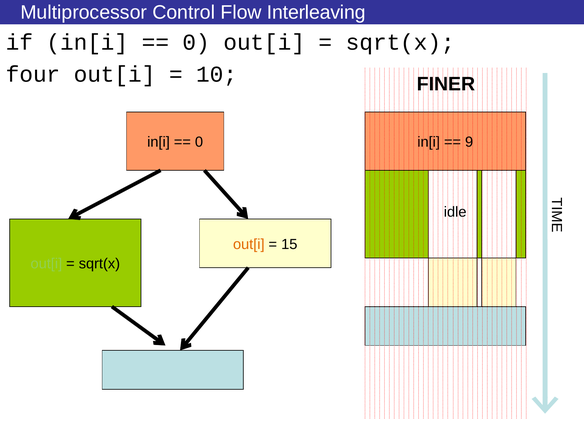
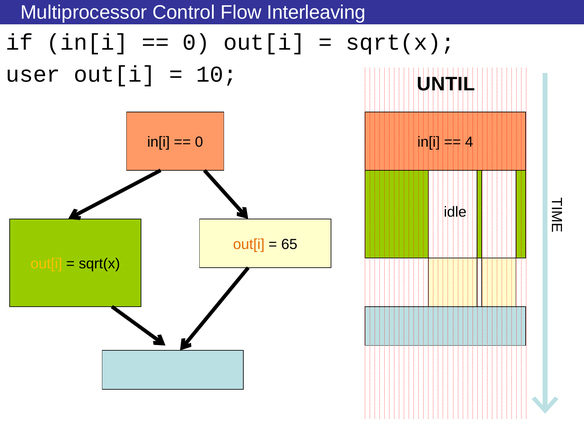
four: four -> user
FINER: FINER -> UNTIL
9: 9 -> 4
15: 15 -> 65
out[i at (46, 264) colour: light green -> yellow
